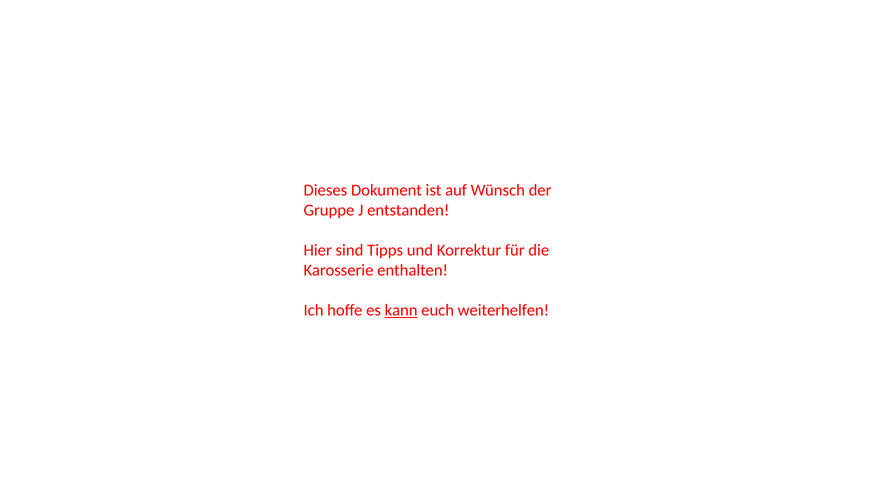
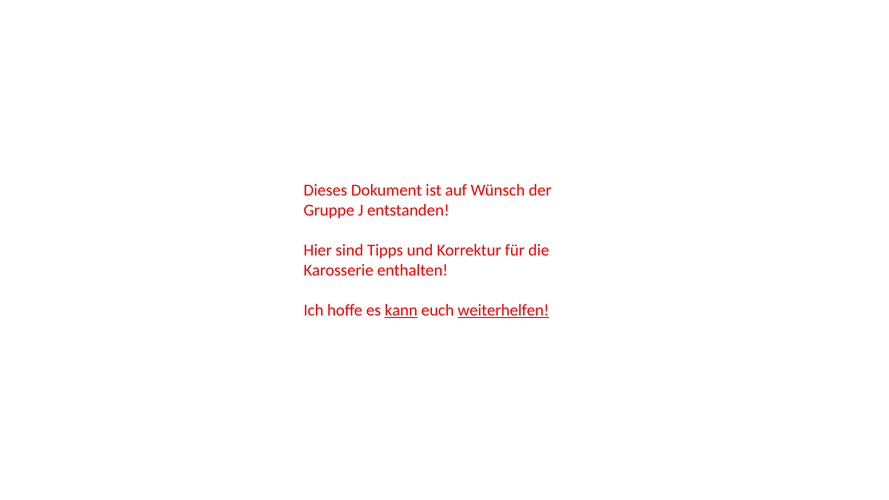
weiterhelfen underline: none -> present
